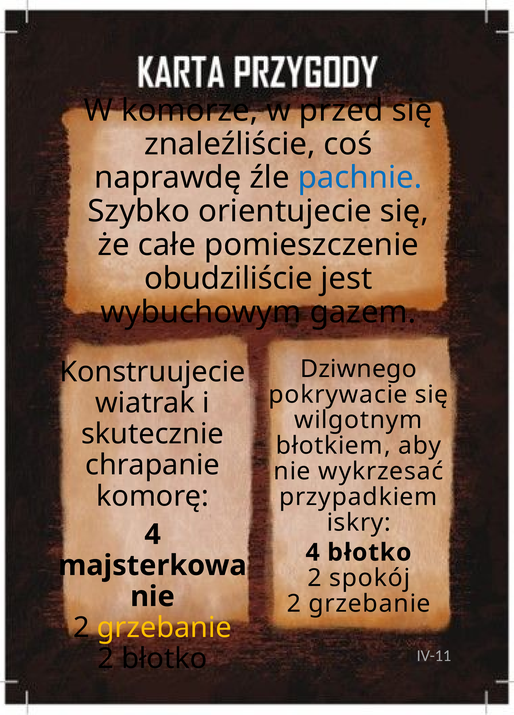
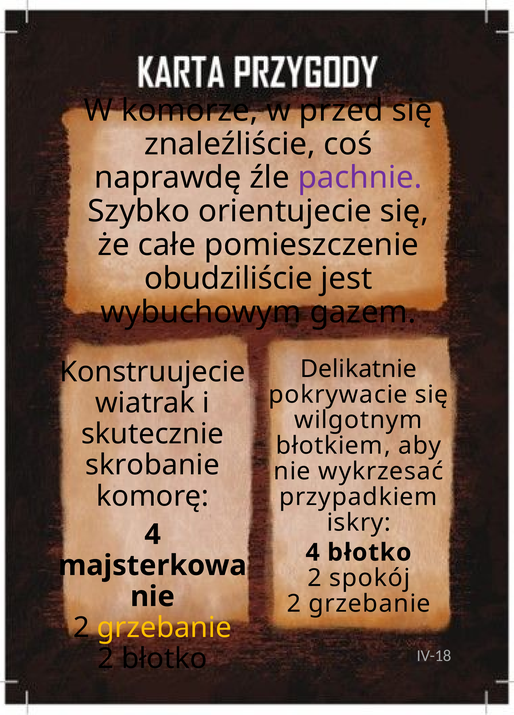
pachnie colour: blue -> purple
Dziwnego: Dziwnego -> Delikatnie
chrapanie: chrapanie -> skrobanie
IV-11: IV-11 -> IV-18
